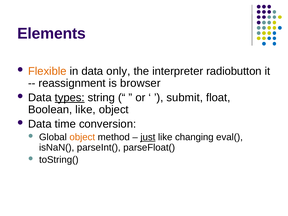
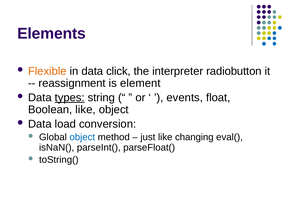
only: only -> click
browser: browser -> element
submit: submit -> events
time: time -> load
object at (82, 137) colour: orange -> blue
just underline: present -> none
